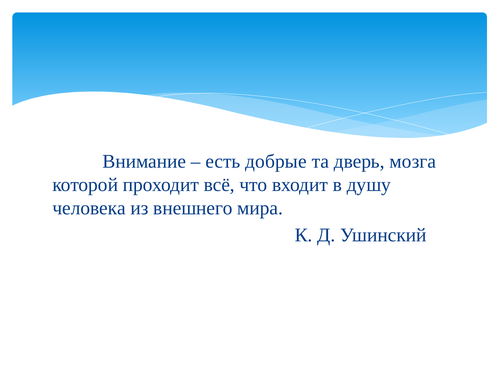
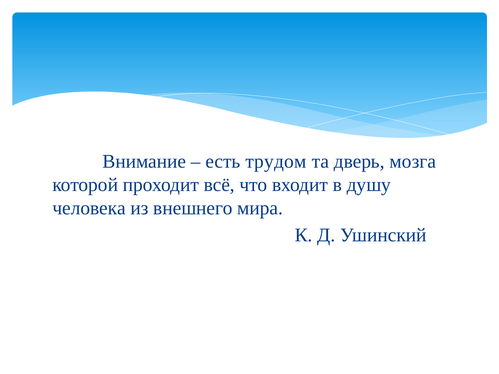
добрые: добрые -> трудом
